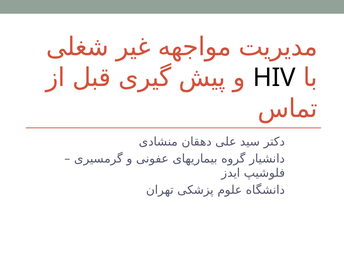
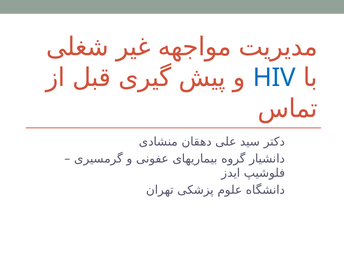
HIV colour: black -> blue
